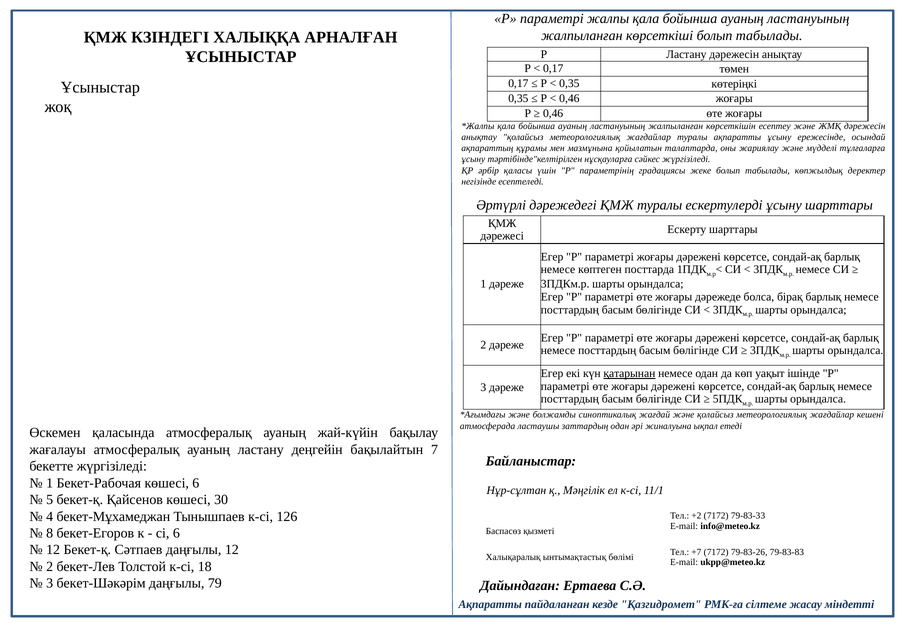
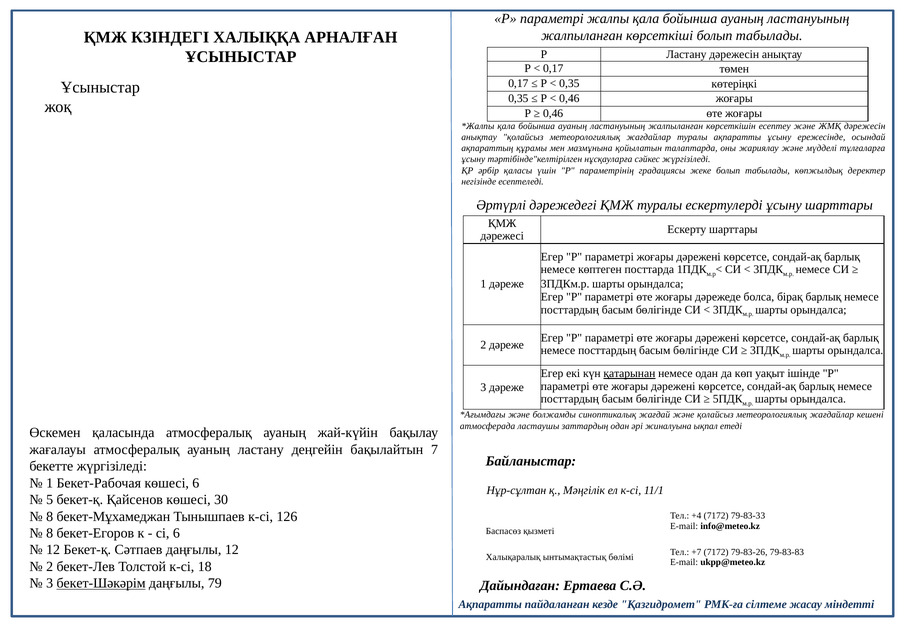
4 at (50, 516): 4 -> 8
+2: +2 -> +4
бекет-Шәкәрім underline: none -> present
